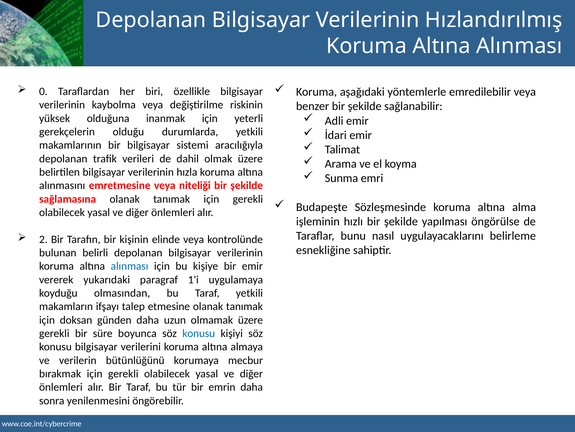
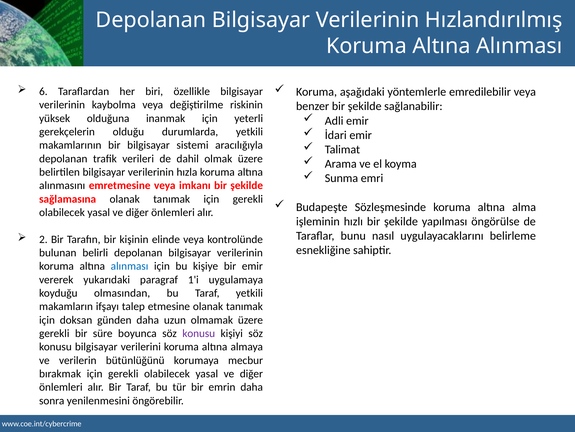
0: 0 -> 6
niteliği: niteliği -> imkanı
konusu at (199, 333) colour: blue -> purple
